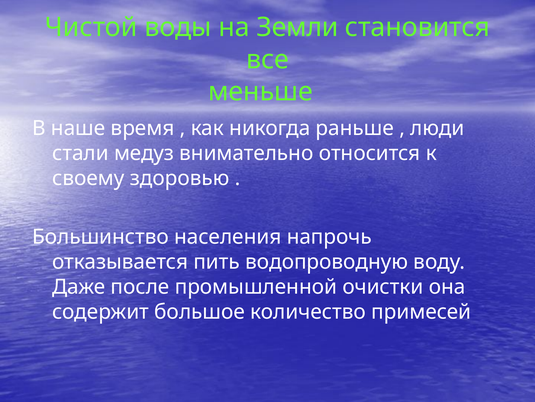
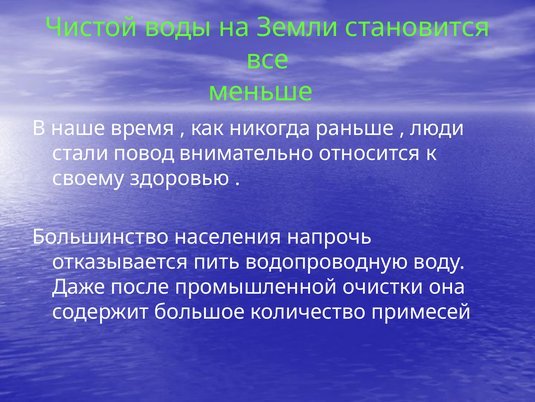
медуз: медуз -> повод
